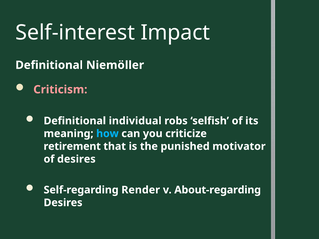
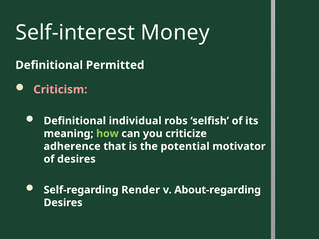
Impact: Impact -> Money
Niemöller: Niemöller -> Permitted
how colour: light blue -> light green
retirement: retirement -> adherence
punished: punished -> potential
